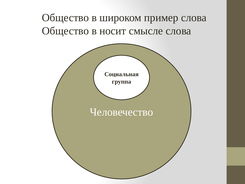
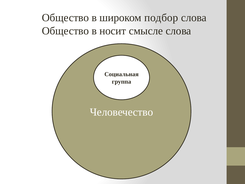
пример: пример -> подбор
